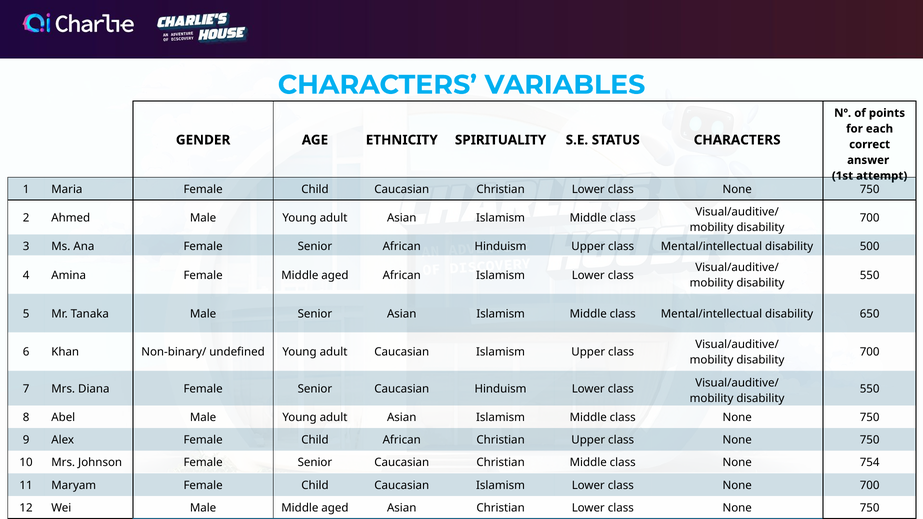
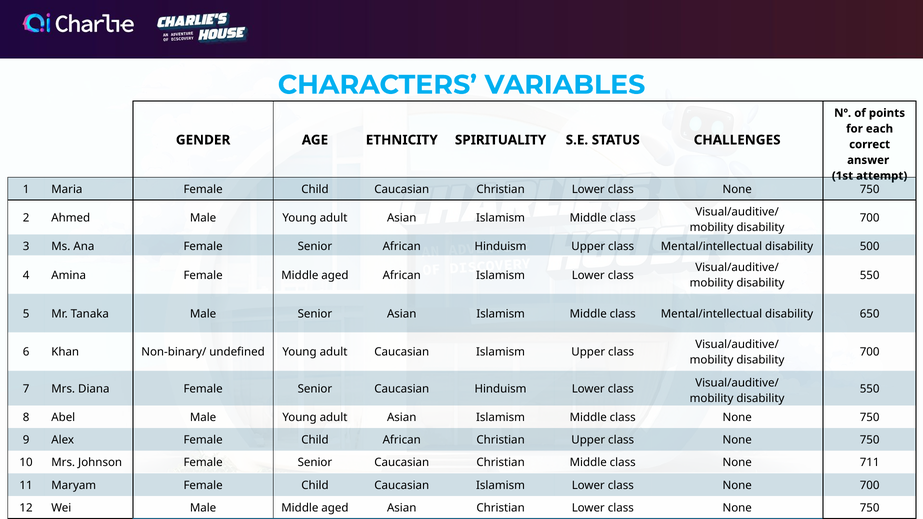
STATUS CHARACTERS: CHARACTERS -> CHALLENGES
754: 754 -> 711
